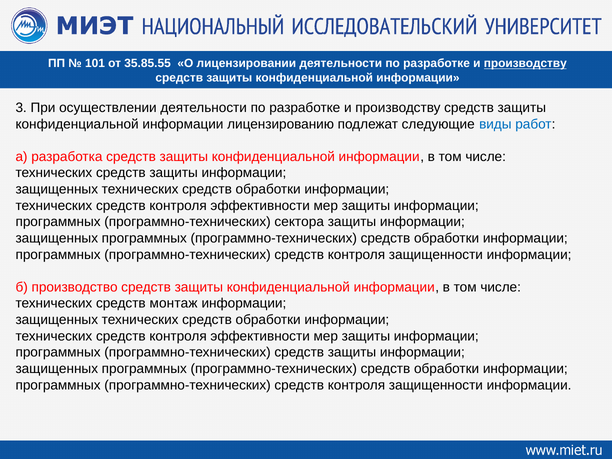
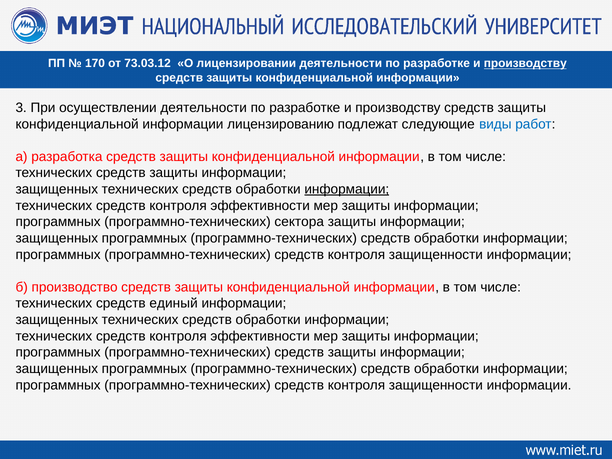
101: 101 -> 170
35.85.55: 35.85.55 -> 73.03.12
информации at (347, 189) underline: none -> present
монтаж: монтаж -> единый
